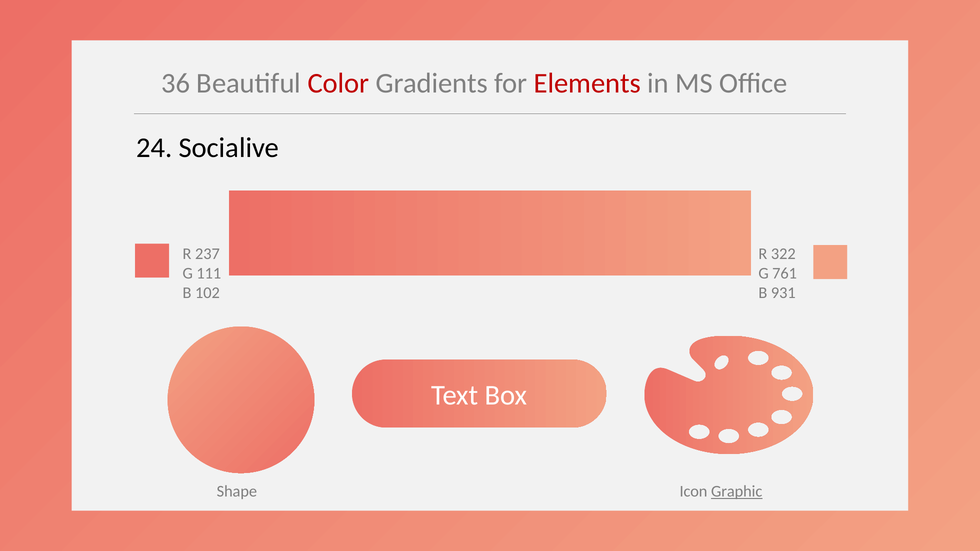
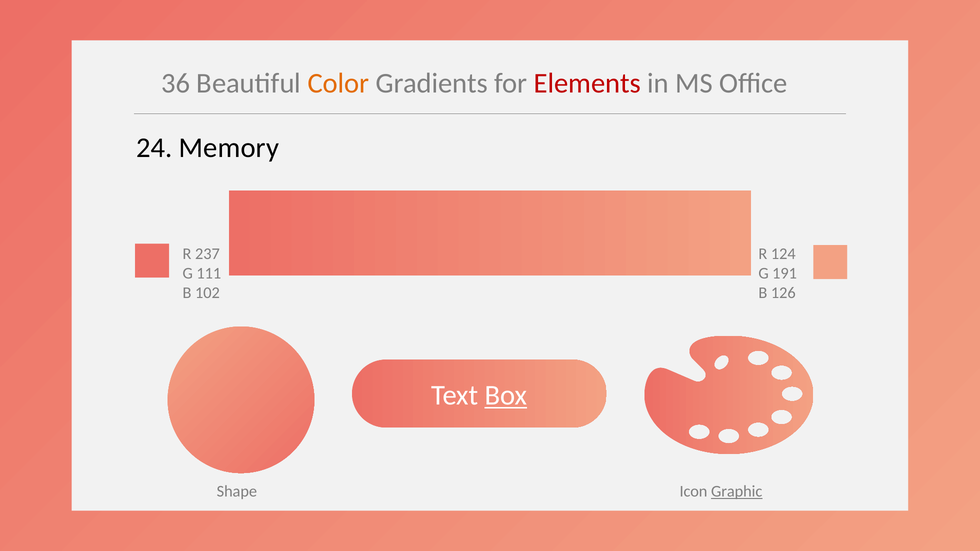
Color colour: red -> orange
Socialive: Socialive -> Memory
322: 322 -> 124
761: 761 -> 191
931: 931 -> 126
Box underline: none -> present
